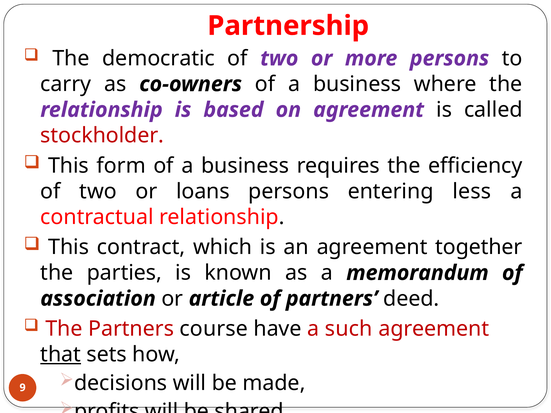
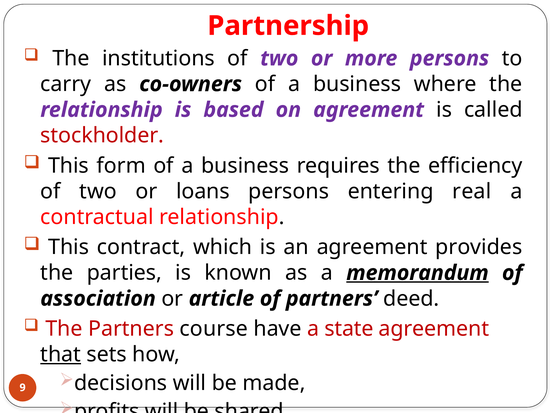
democratic: democratic -> institutions
less: less -> real
together: together -> provides
memorandum underline: none -> present
such: such -> state
